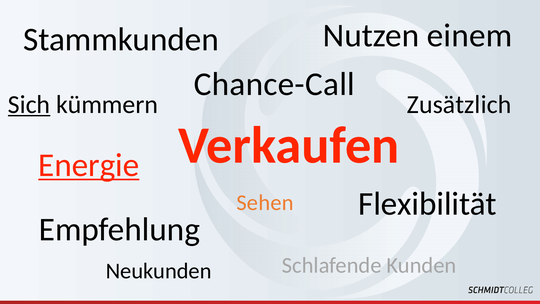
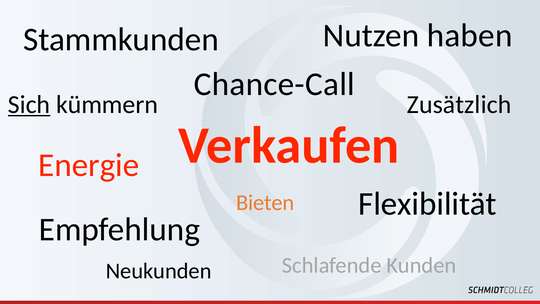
einem: einem -> haben
Energie underline: present -> none
Sehen: Sehen -> Bieten
